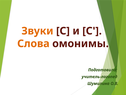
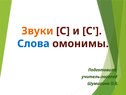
Слова colour: orange -> blue
